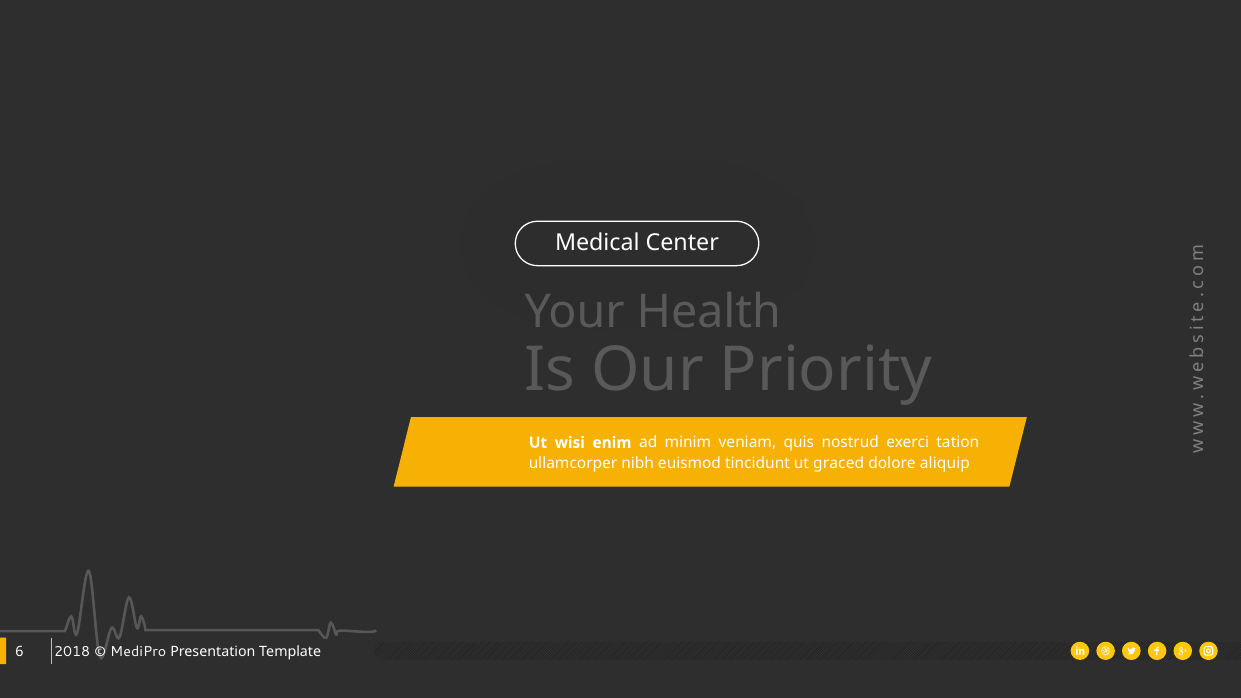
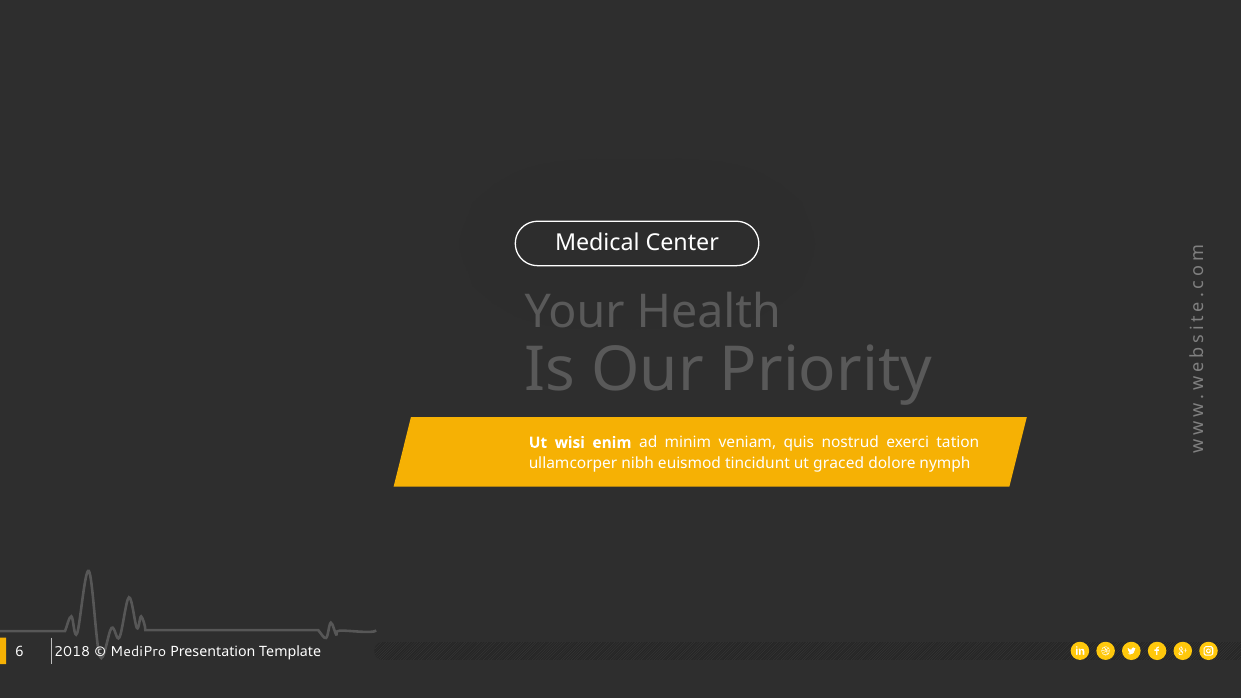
aliquip: aliquip -> nymph
